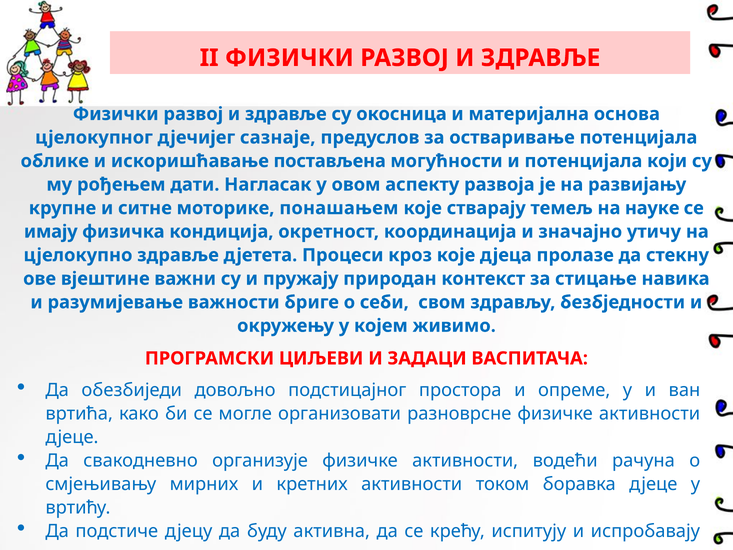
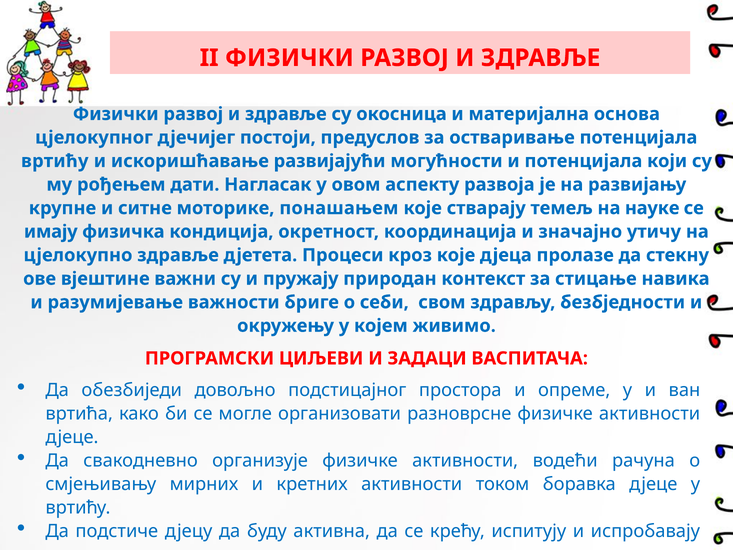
сазнаје: сазнаје -> постоји
облике at (55, 161): облике -> вртићу
постављена: постављена -> развијајући
